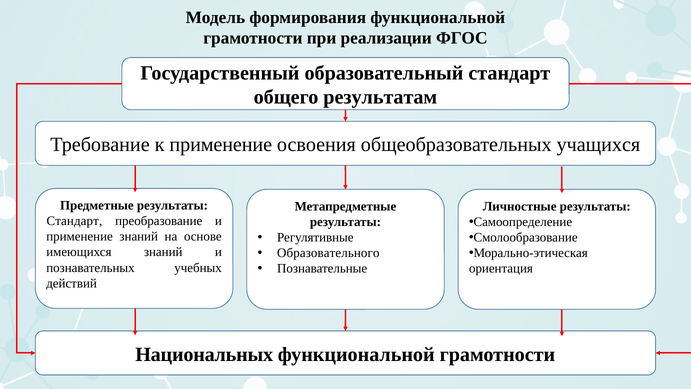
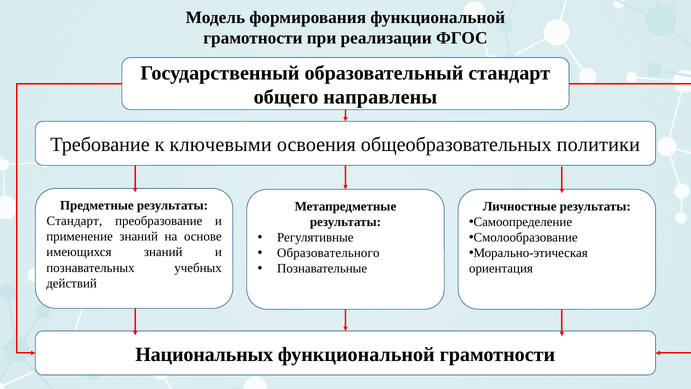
результатам: результатам -> направлены
к применение: применение -> ключевыми
учащихся: учащихся -> политики
